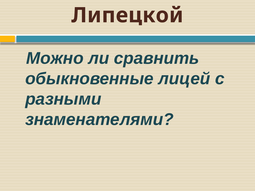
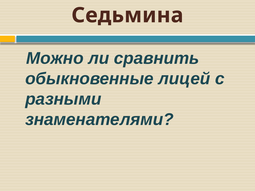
Липецкой: Липецкой -> Седьмина
